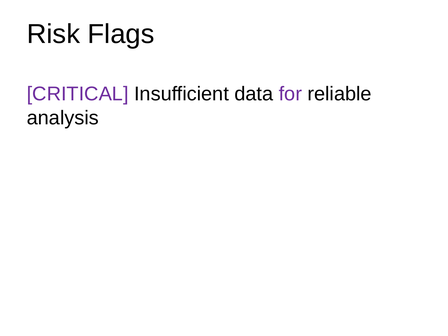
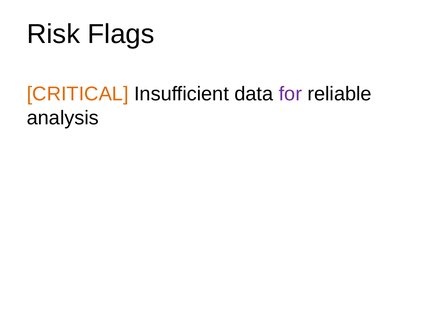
CRITICAL colour: purple -> orange
